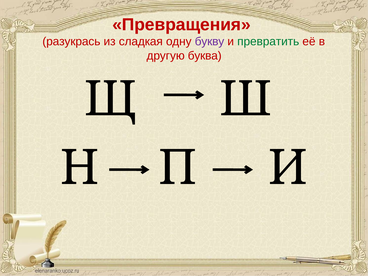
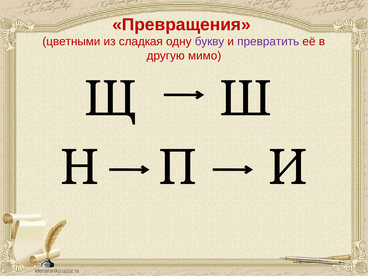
разукрась: разукрась -> цветными
превратить colour: green -> purple
буква: буква -> мимо
